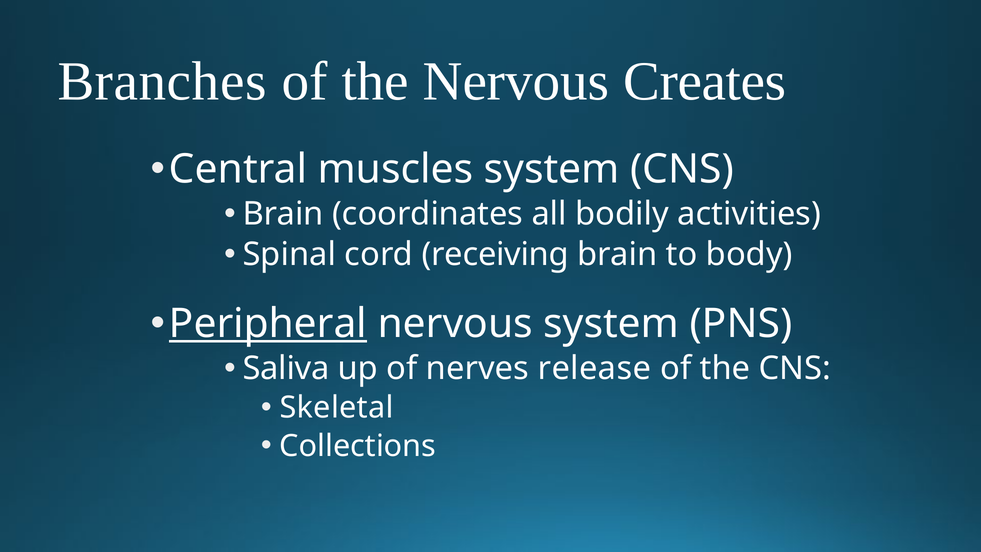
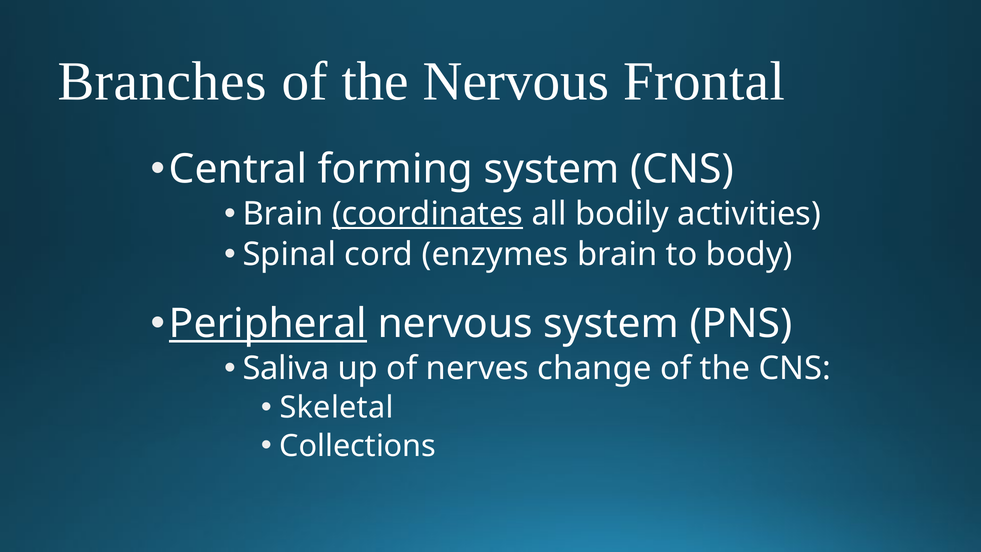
Creates: Creates -> Frontal
muscles: muscles -> forming
coordinates underline: none -> present
receiving: receiving -> enzymes
release: release -> change
